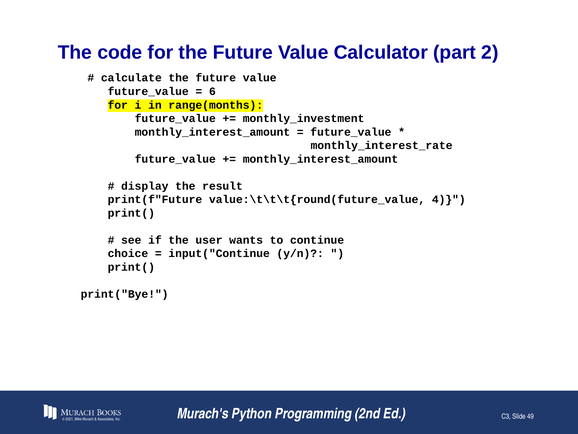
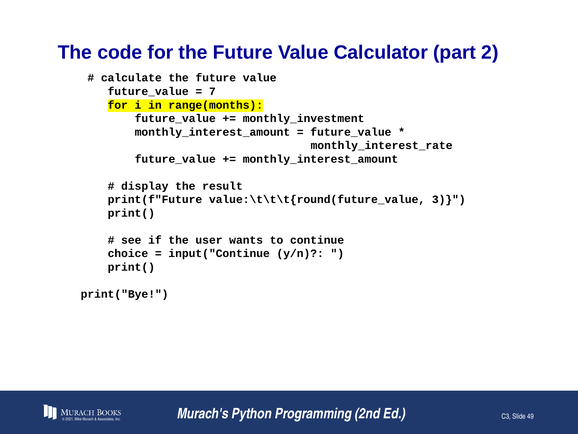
6: 6 -> 7
4: 4 -> 3
